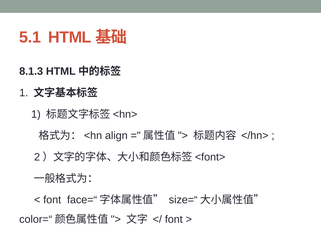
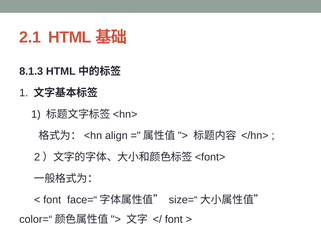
5.1: 5.1 -> 2.1
